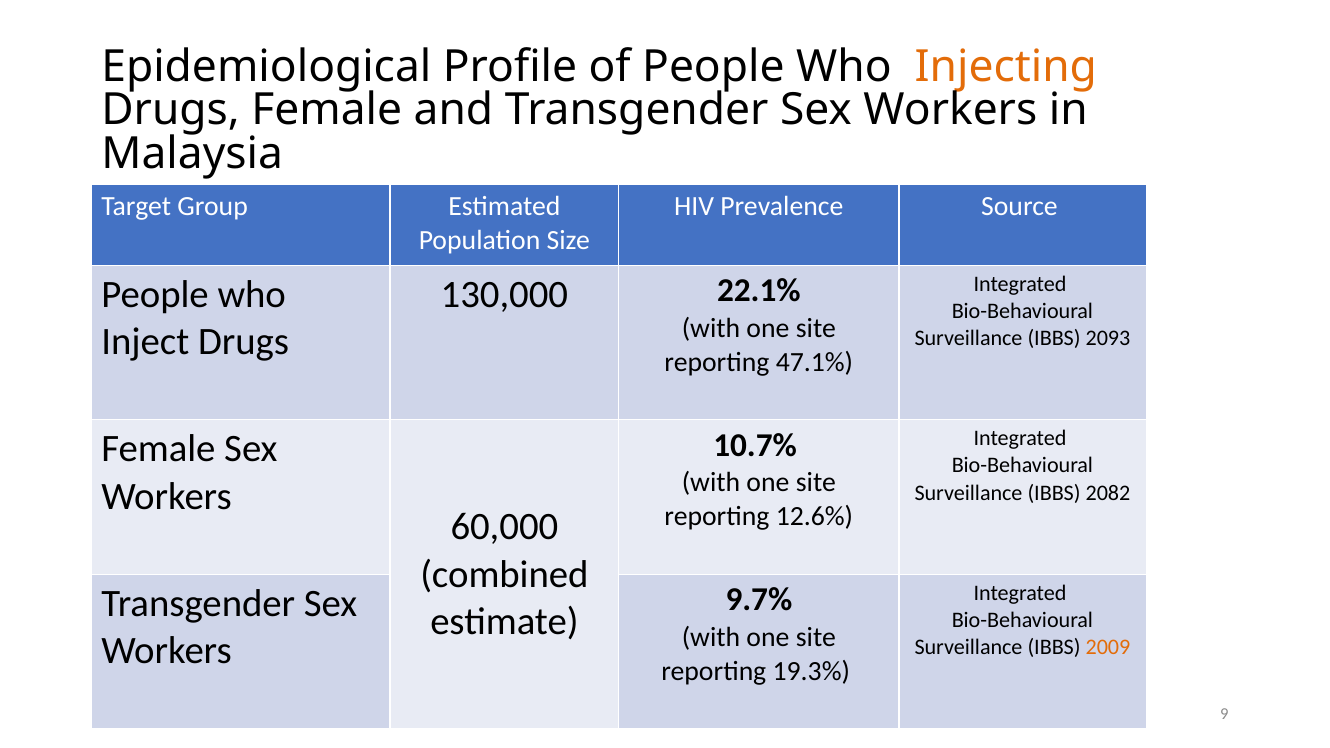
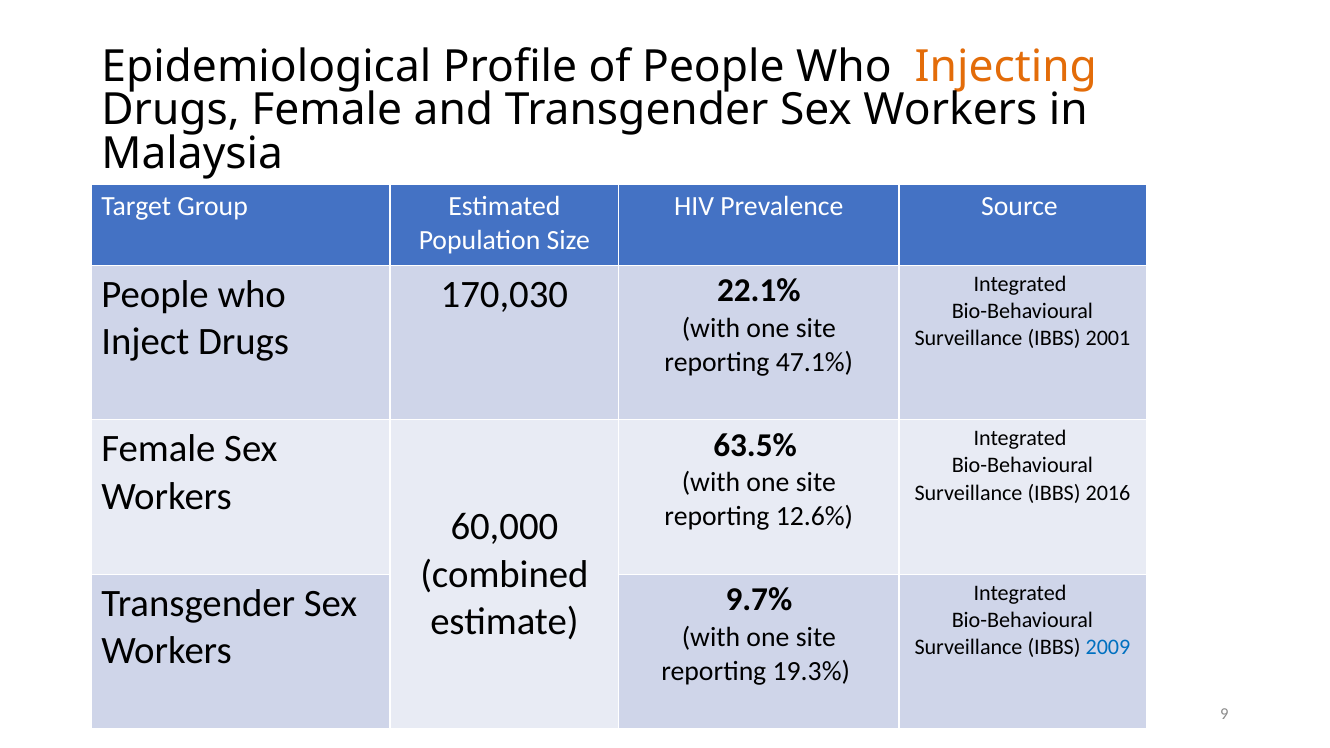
130,000: 130,000 -> 170,030
2093: 2093 -> 2001
10.7%: 10.7% -> 63.5%
2082: 2082 -> 2016
2009 colour: orange -> blue
